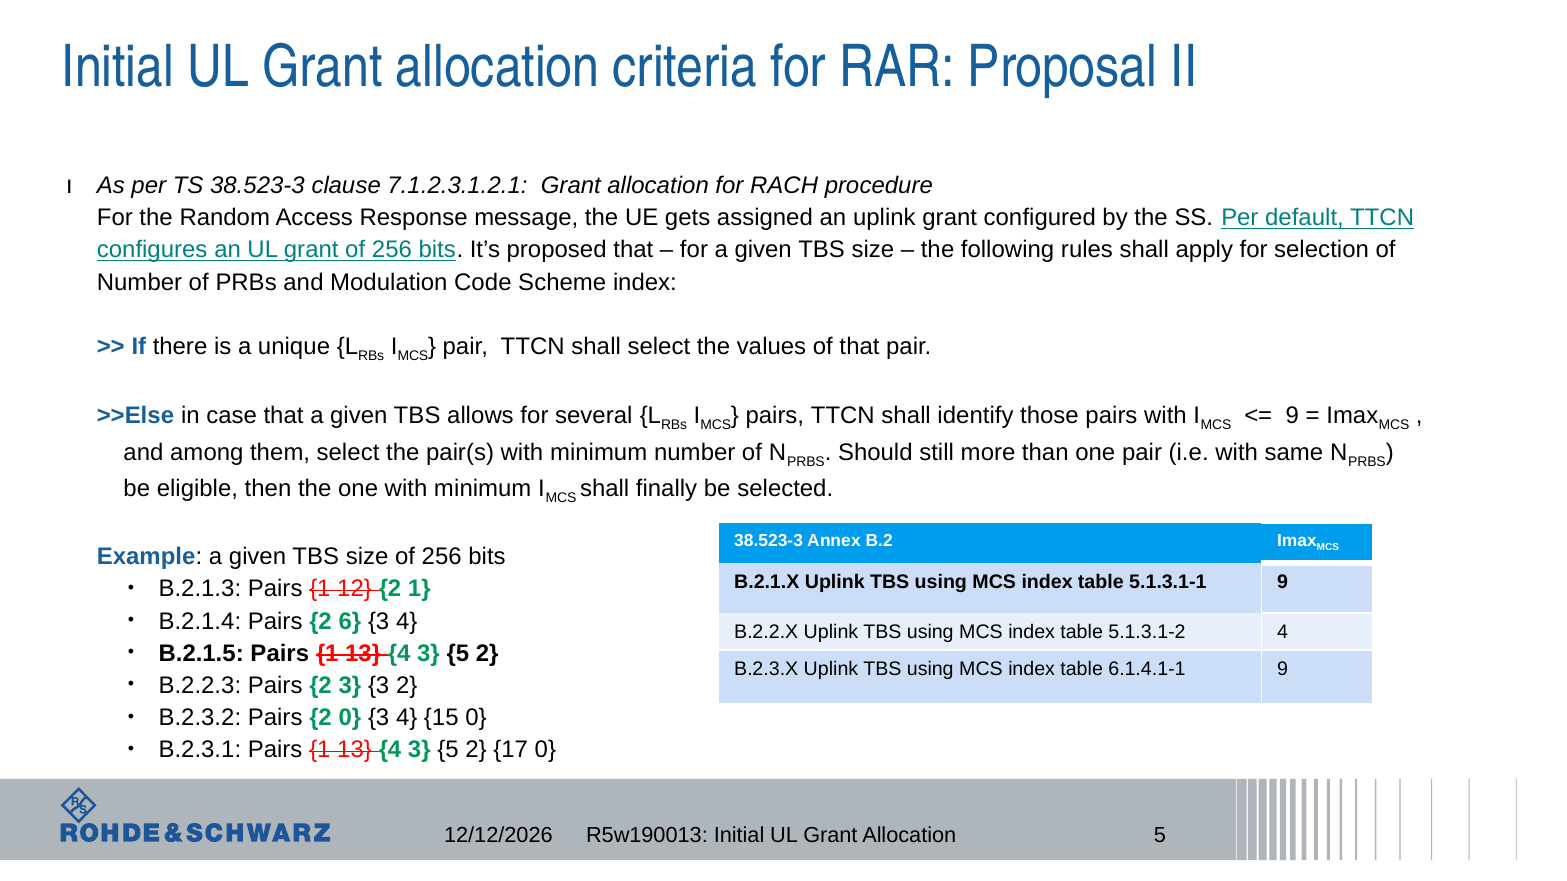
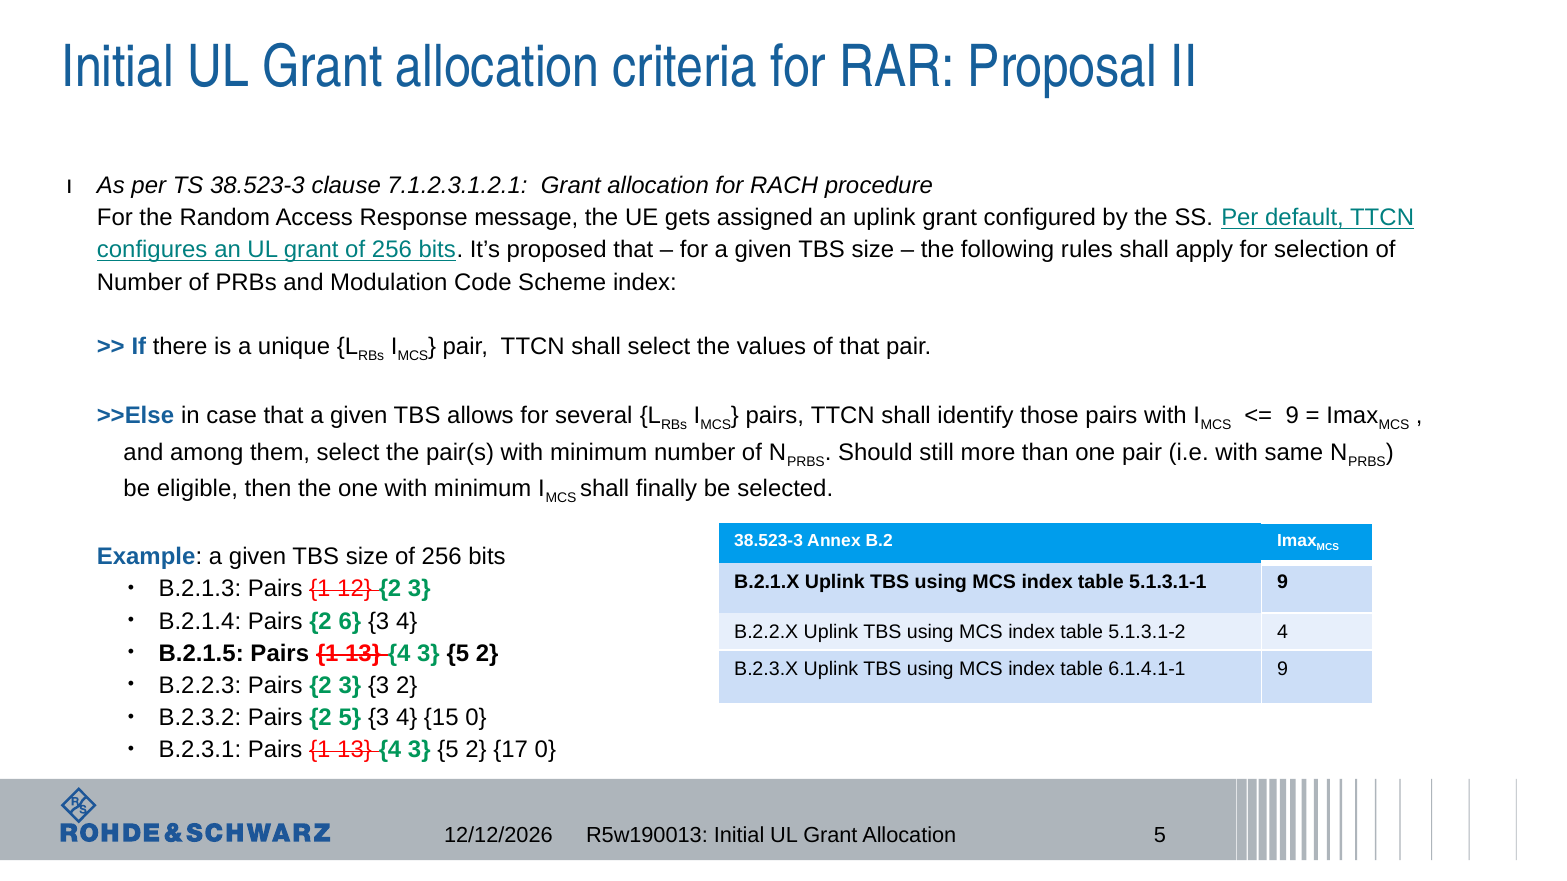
12 2 1: 1 -> 3
2 0: 0 -> 5
